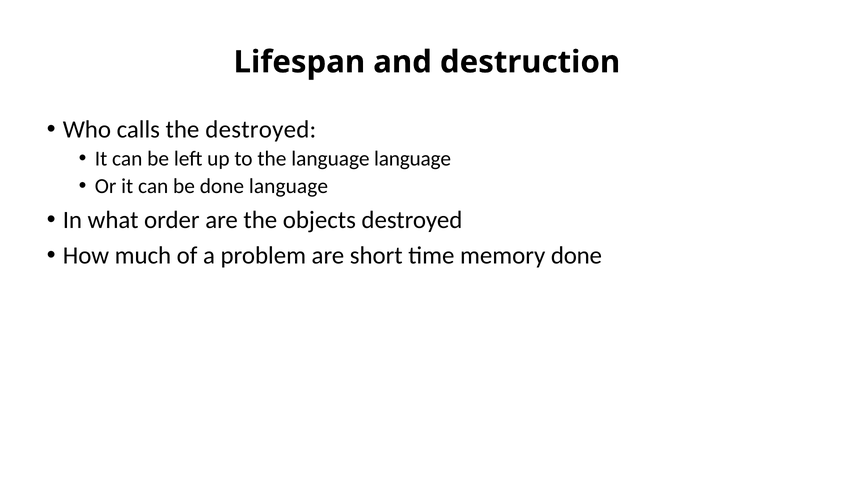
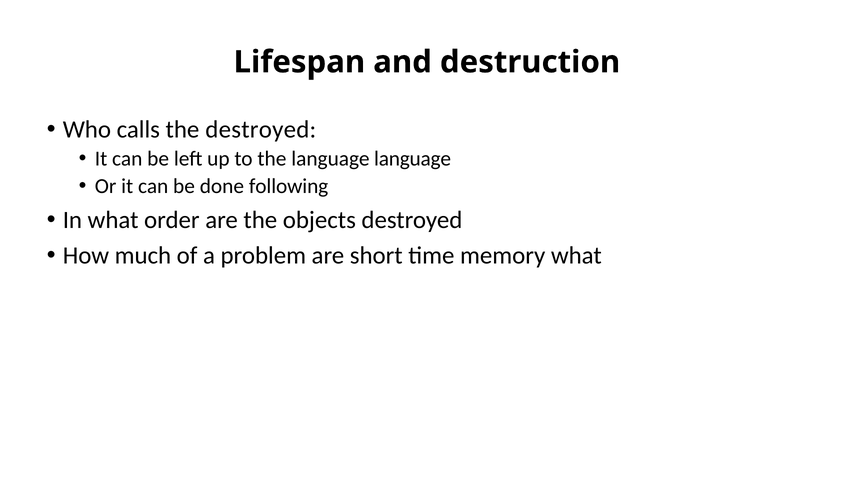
done language: language -> following
memory done: done -> what
